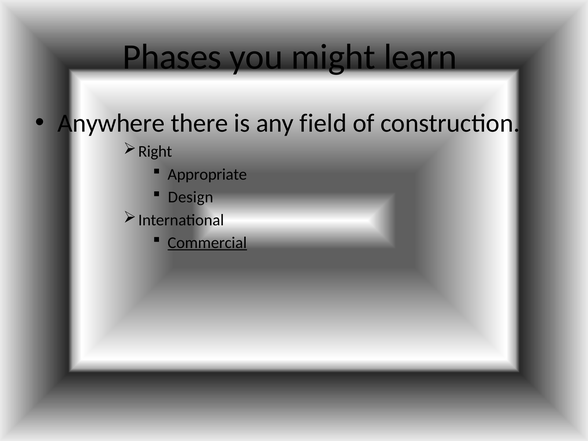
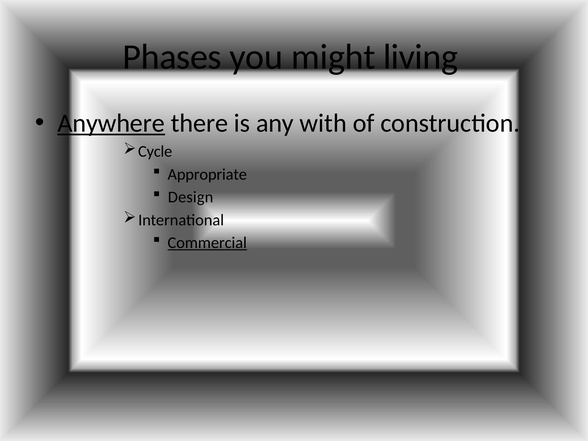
learn: learn -> living
Anywhere underline: none -> present
field: field -> with
Right: Right -> Cycle
